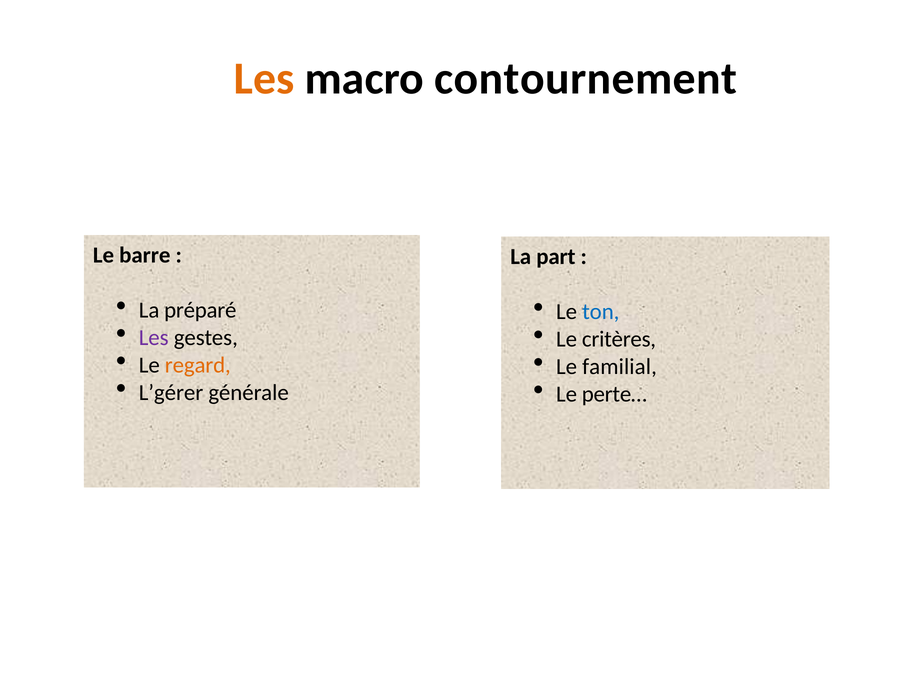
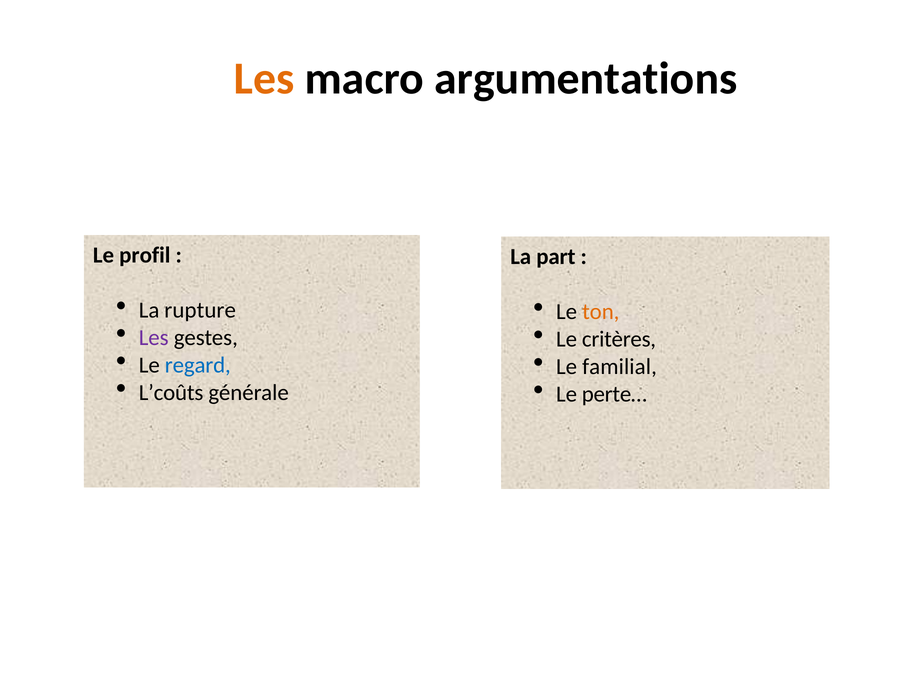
contournement: contournement -> argumentations
barre: barre -> profil
préparé: préparé -> rupture
ton colour: blue -> orange
regard colour: orange -> blue
L’gérer: L’gérer -> L’coûts
